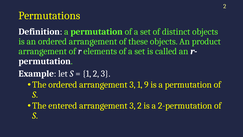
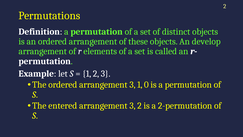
product: product -> develop
9: 9 -> 0
